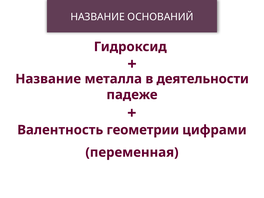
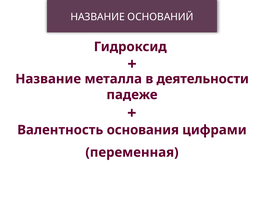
геометрии: геометрии -> основания
